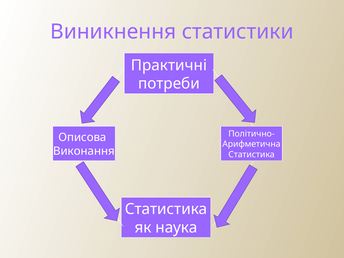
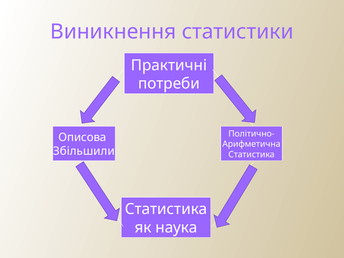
Виконання: Виконання -> Збільшили
